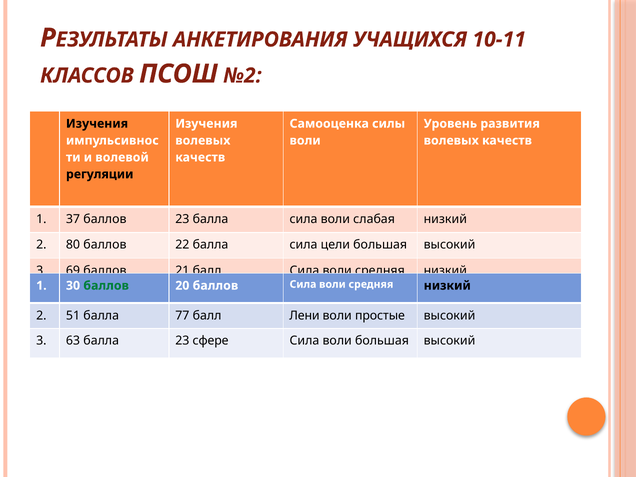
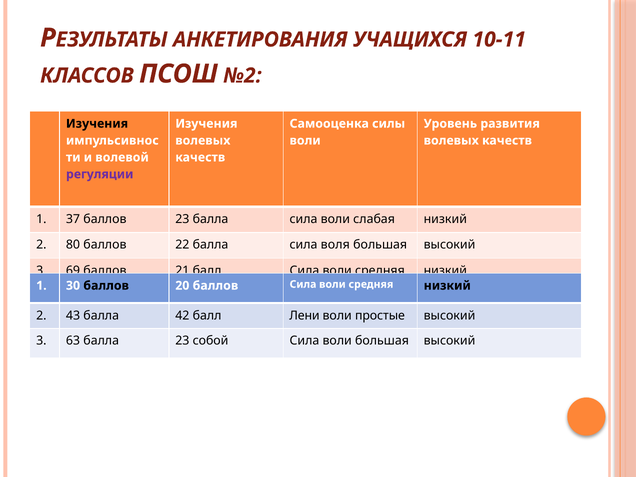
регуляции colour: black -> purple
цели: цели -> воля
баллов at (106, 286) colour: green -> black
51: 51 -> 43
77: 77 -> 42
сфере: сфере -> собой
